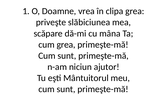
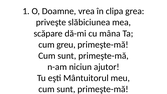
cum grea: grea -> greu
